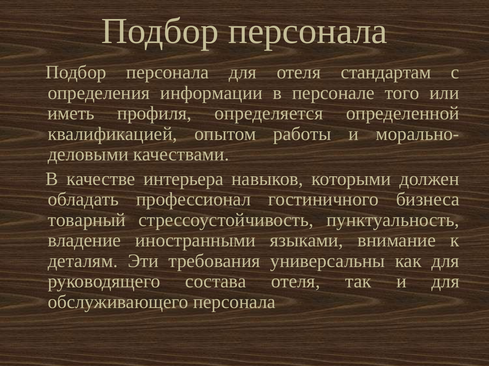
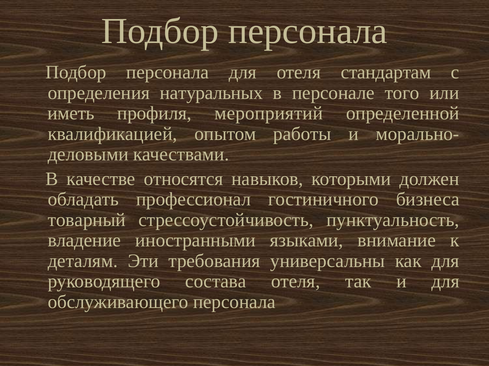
информации: информации -> натуральных
определяется: определяется -> мероприятий
интерьера: интерьера -> относятся
